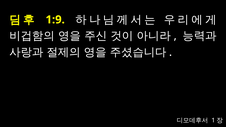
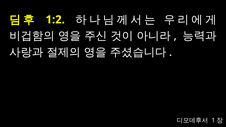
1:9: 1:9 -> 1:2
